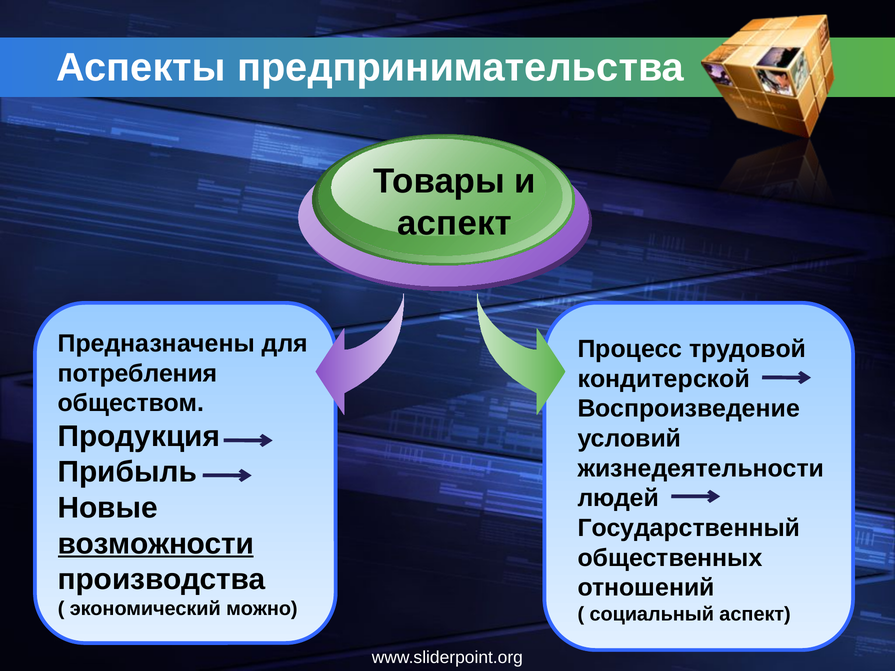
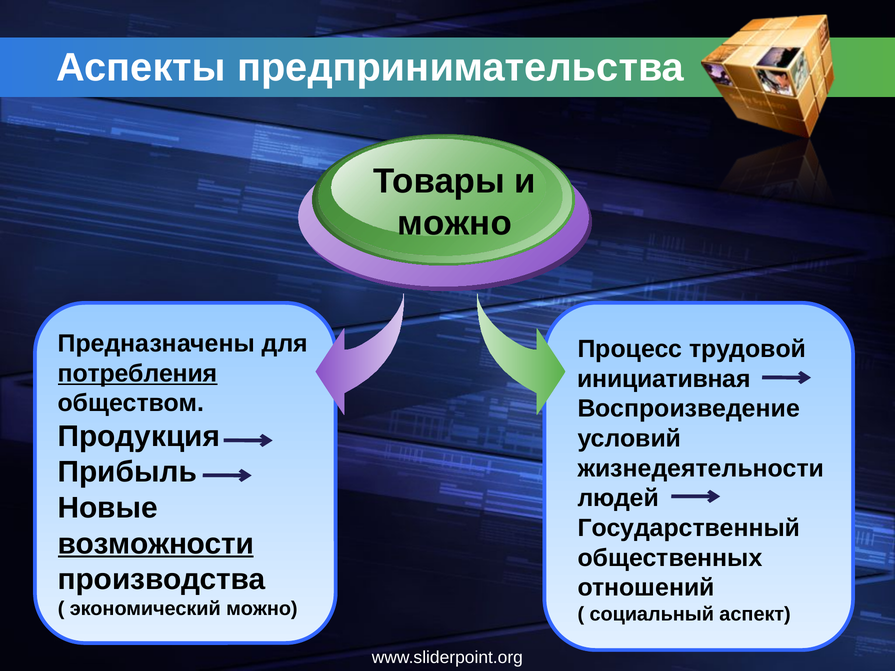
аспект at (455, 223): аспект -> можно
потребления underline: none -> present
кондитерской: кондитерской -> инициативная
